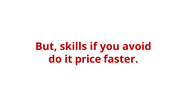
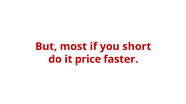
skills: skills -> most
avoid: avoid -> short
